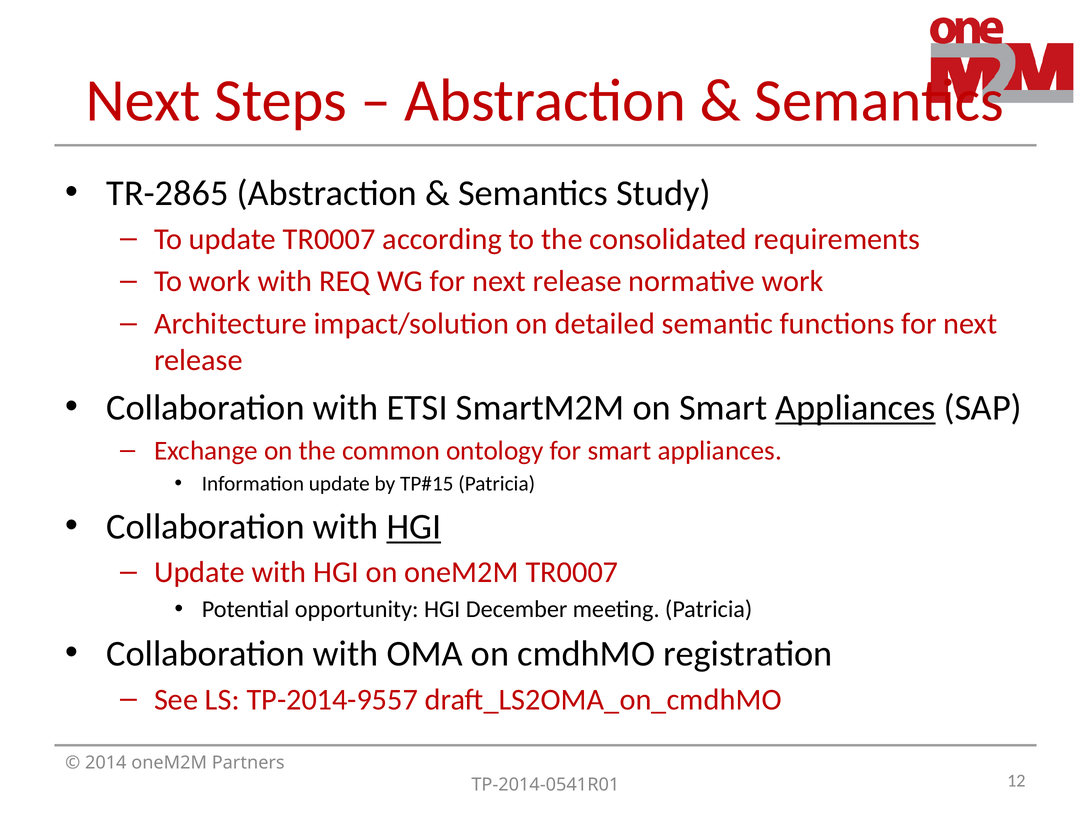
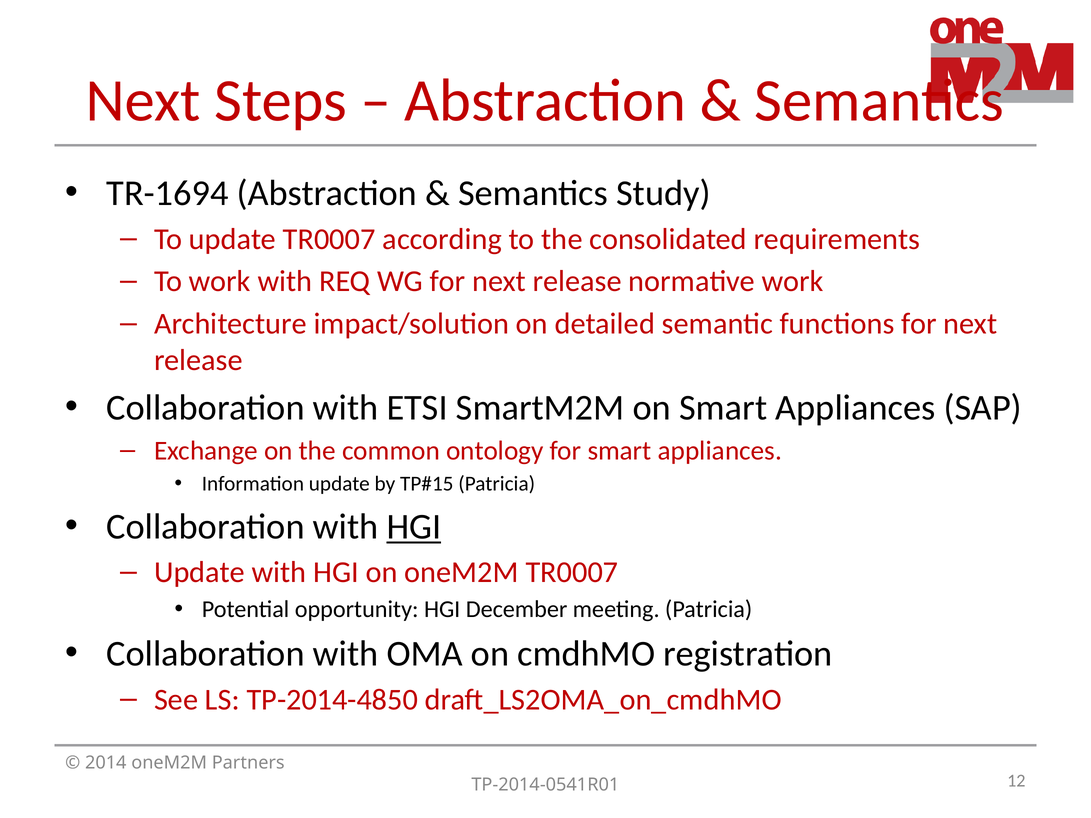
TR-2865: TR-2865 -> TR-1694
Appliances at (855, 408) underline: present -> none
TP-2014-9557: TP-2014-9557 -> TP-2014-4850
